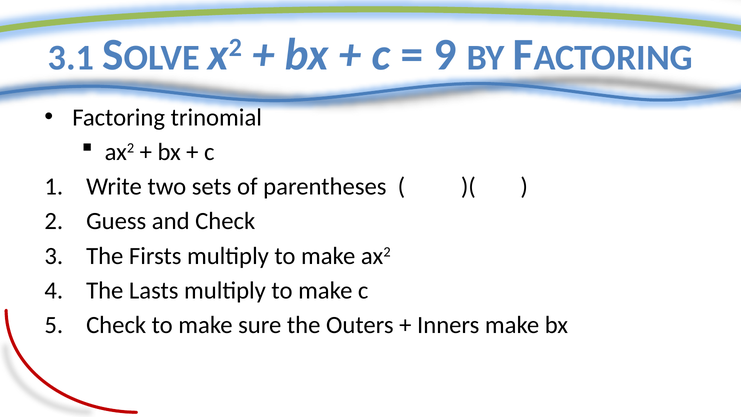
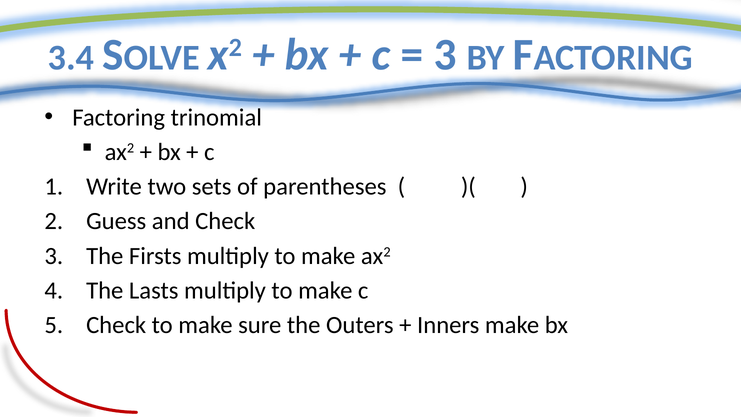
3.1: 3.1 -> 3.4
9 at (445, 55): 9 -> 3
